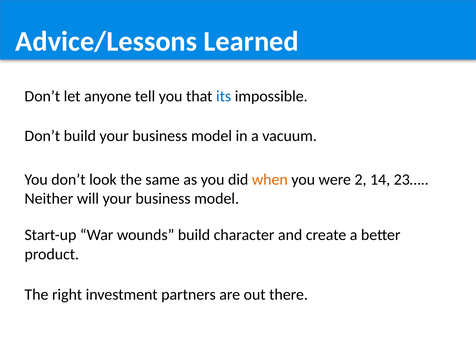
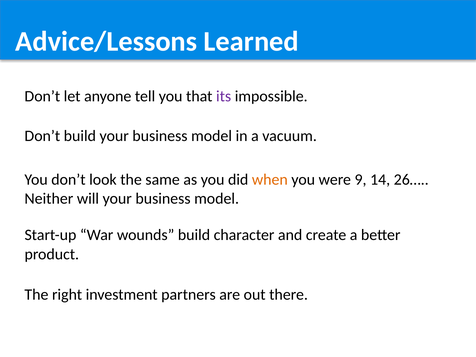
its colour: blue -> purple
2: 2 -> 9
23…: 23… -> 26…
